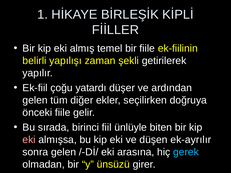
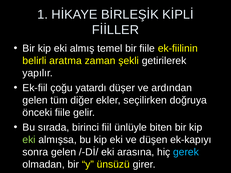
yapılışı: yapılışı -> aratma
eki at (29, 140) colour: pink -> light green
ek-ayrılır: ek-ayrılır -> ek-kapıyı
